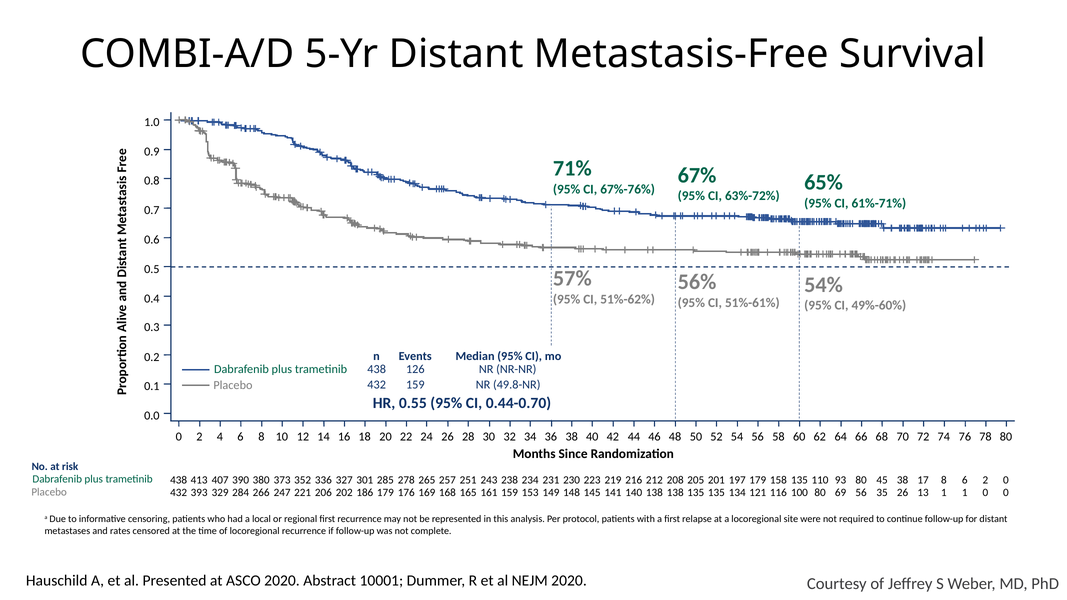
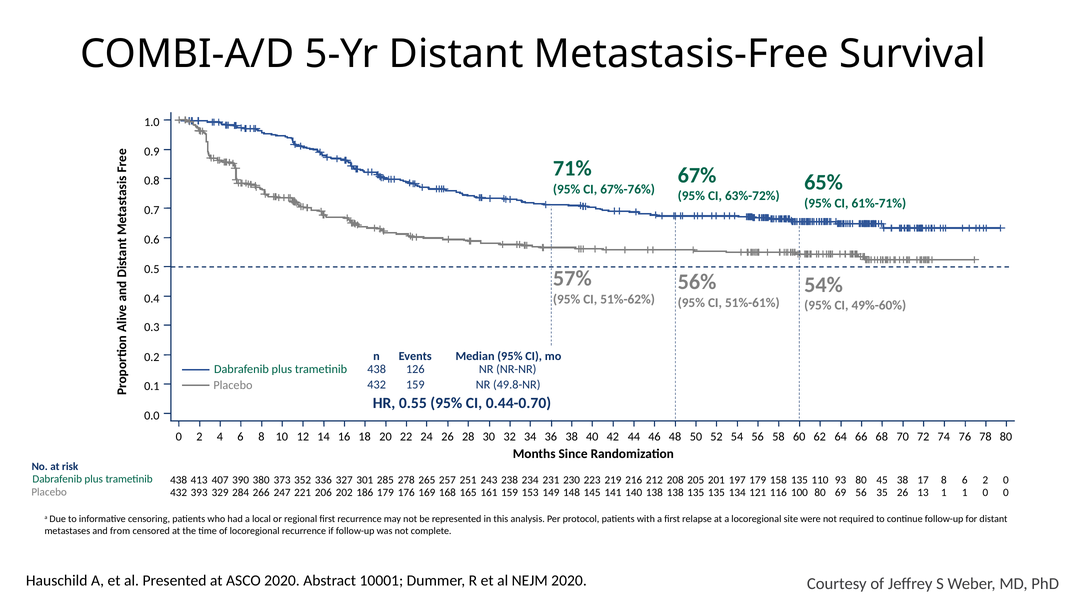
rates: rates -> from
